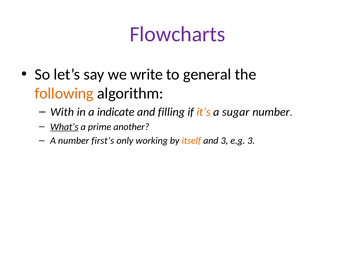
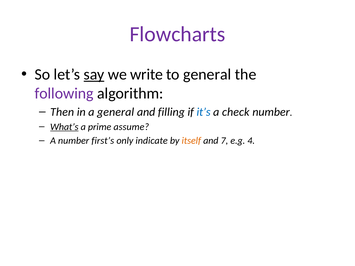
say underline: none -> present
following colour: orange -> purple
With: With -> Then
a indicate: indicate -> general
it’s colour: orange -> blue
sugar: sugar -> check
another: another -> assume
working: working -> indicate
and 3: 3 -> 7
e.g 3: 3 -> 4
